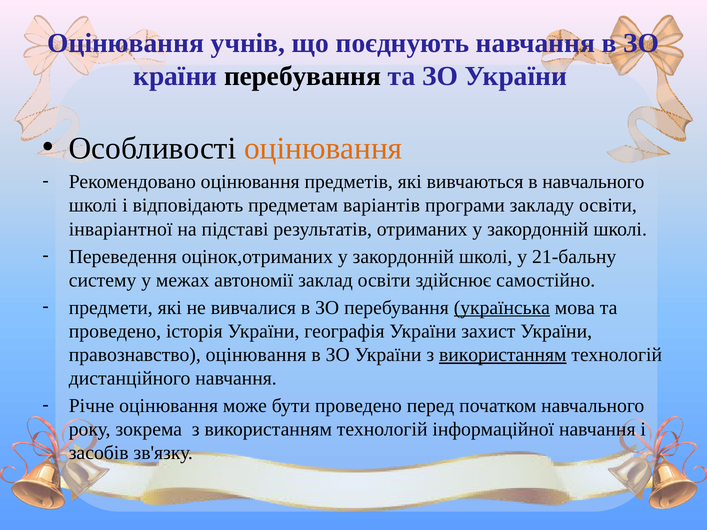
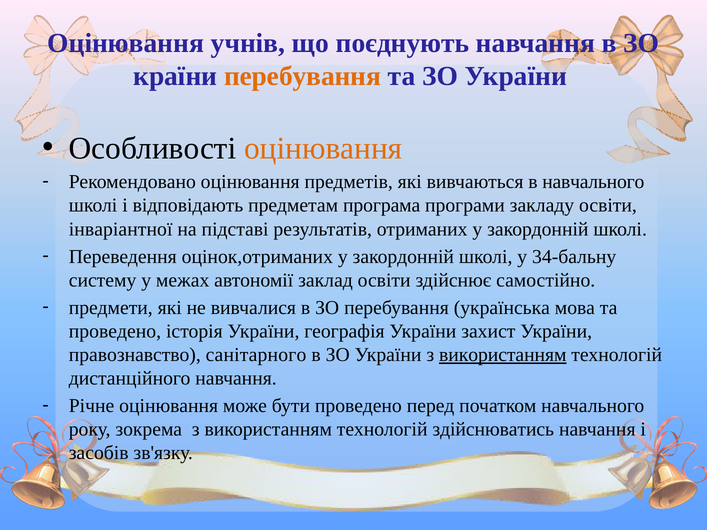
перебування at (303, 76) colour: black -> orange
варіантів: варіантів -> програма
21-бальну: 21-бальну -> 34-бальну
українська underline: present -> none
правознавство оцінювання: оцінювання -> санітарного
інформаційної: інформаційної -> здійснюватись
